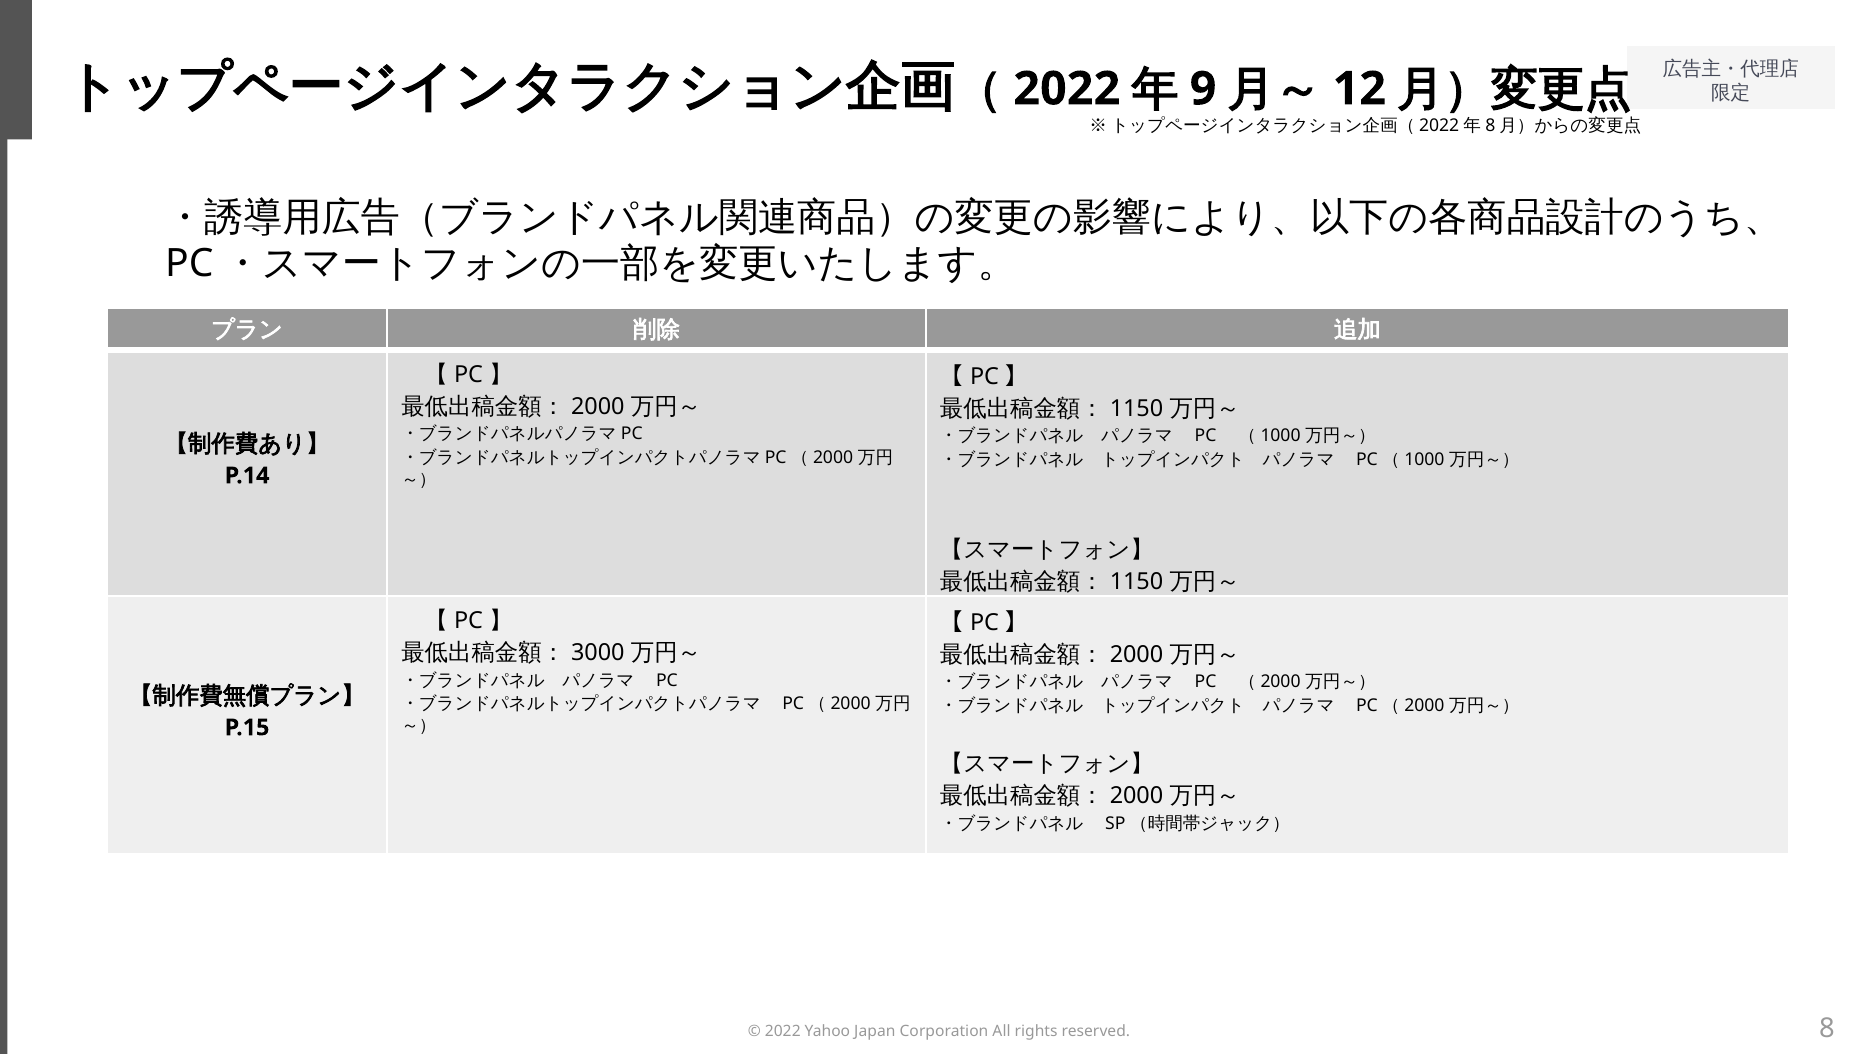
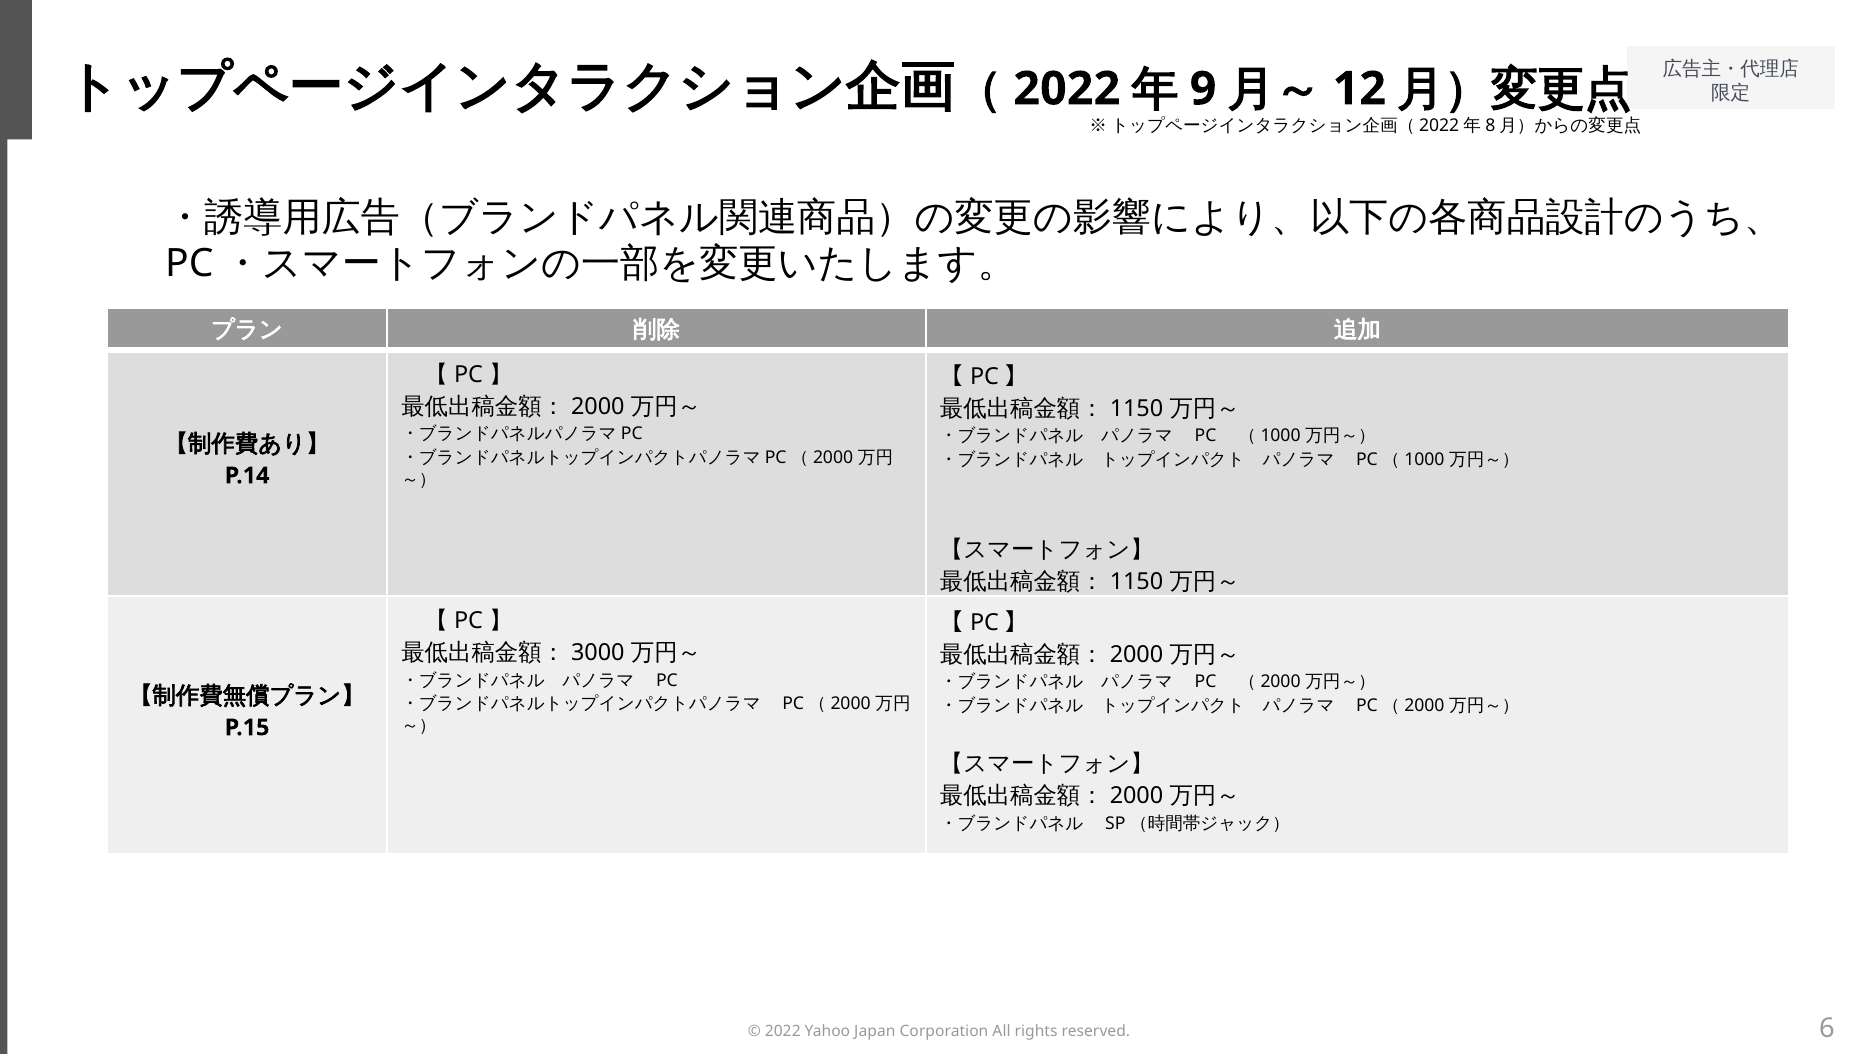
8: 8 -> 6
